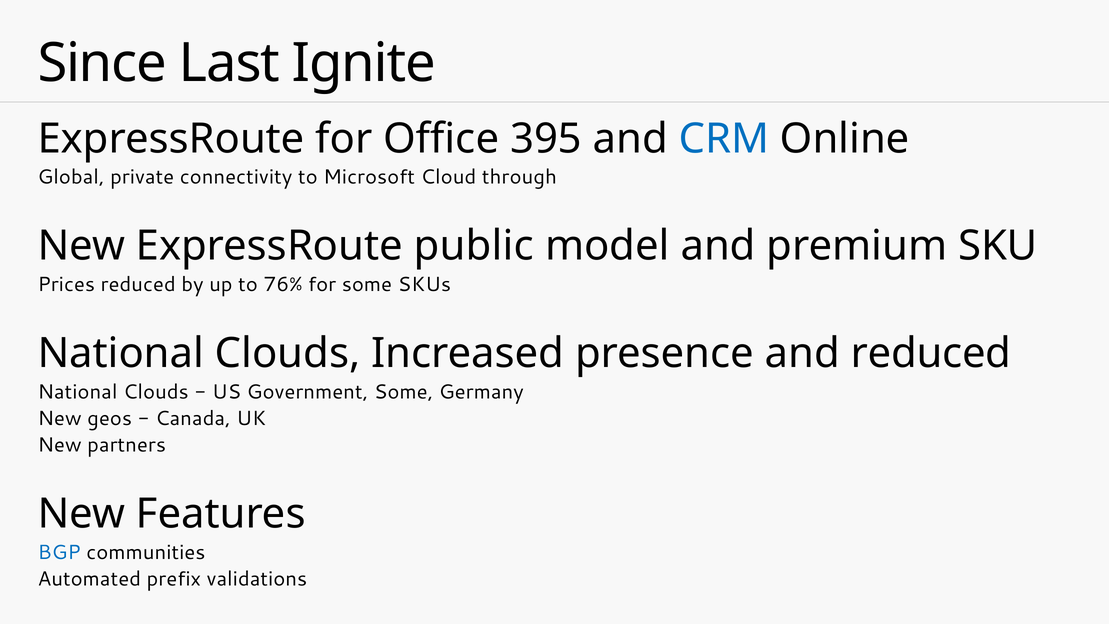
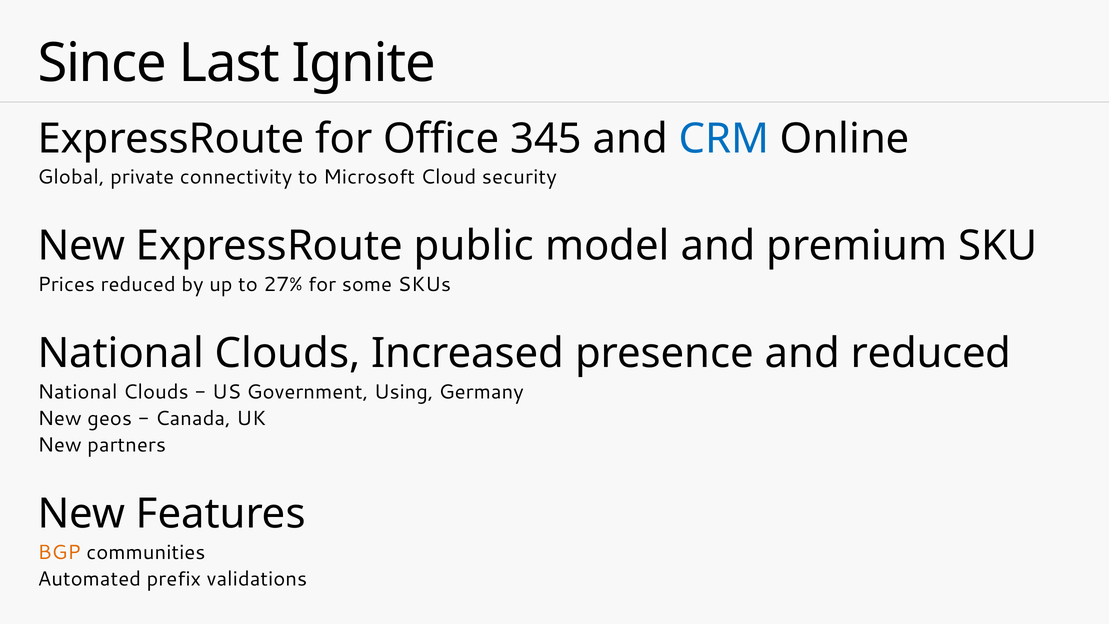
395: 395 -> 345
through: through -> security
76%: 76% -> 27%
Government Some: Some -> Using
BGP colour: blue -> orange
